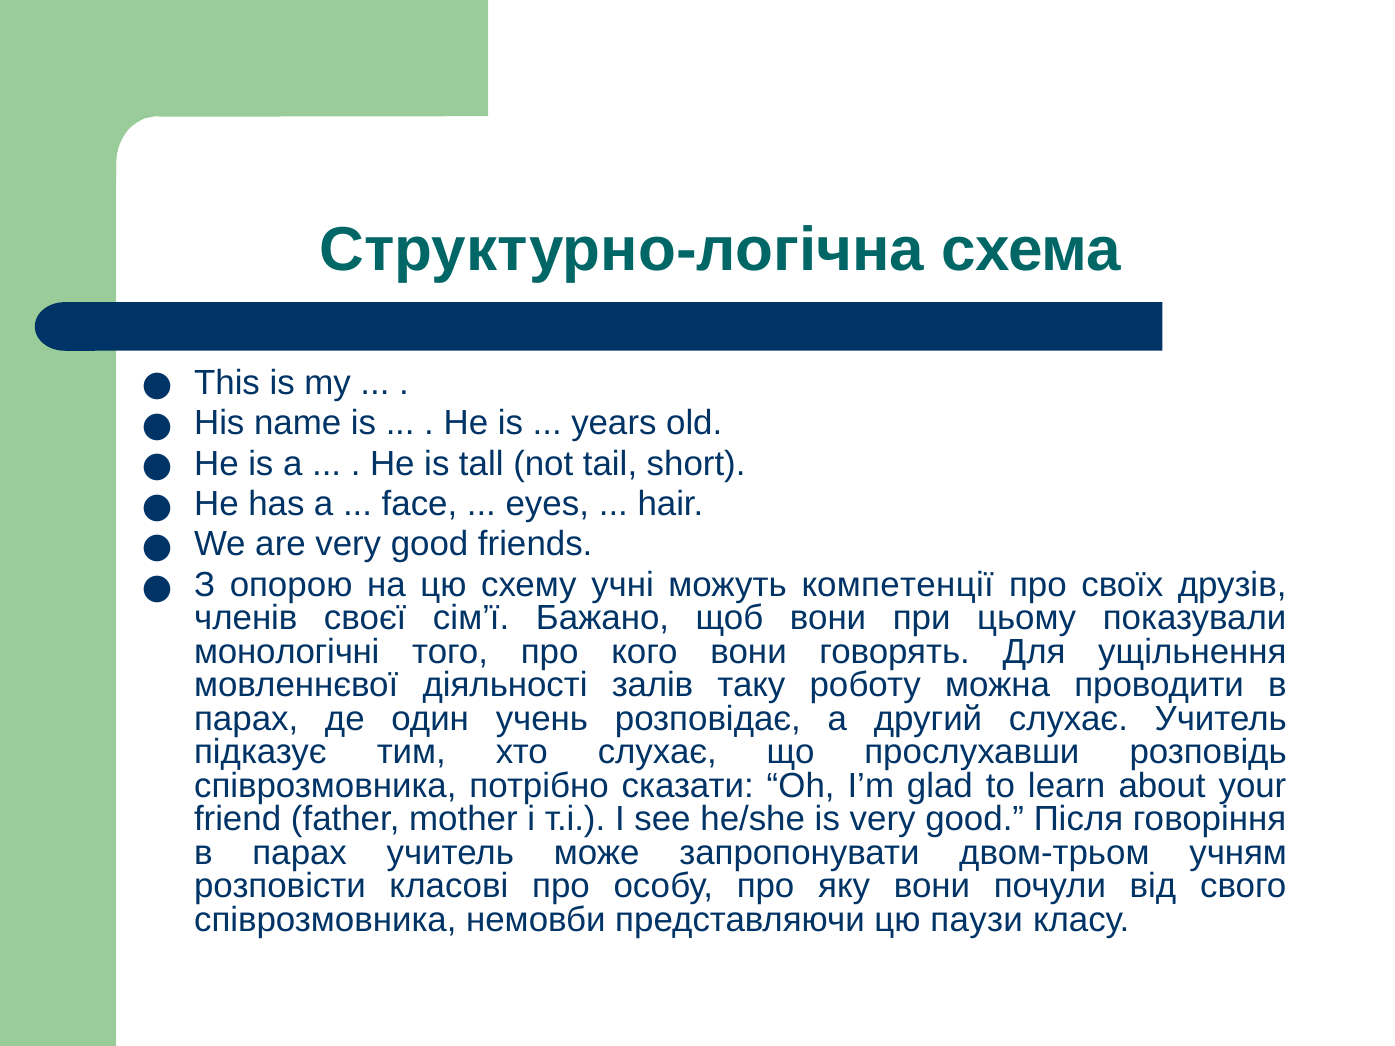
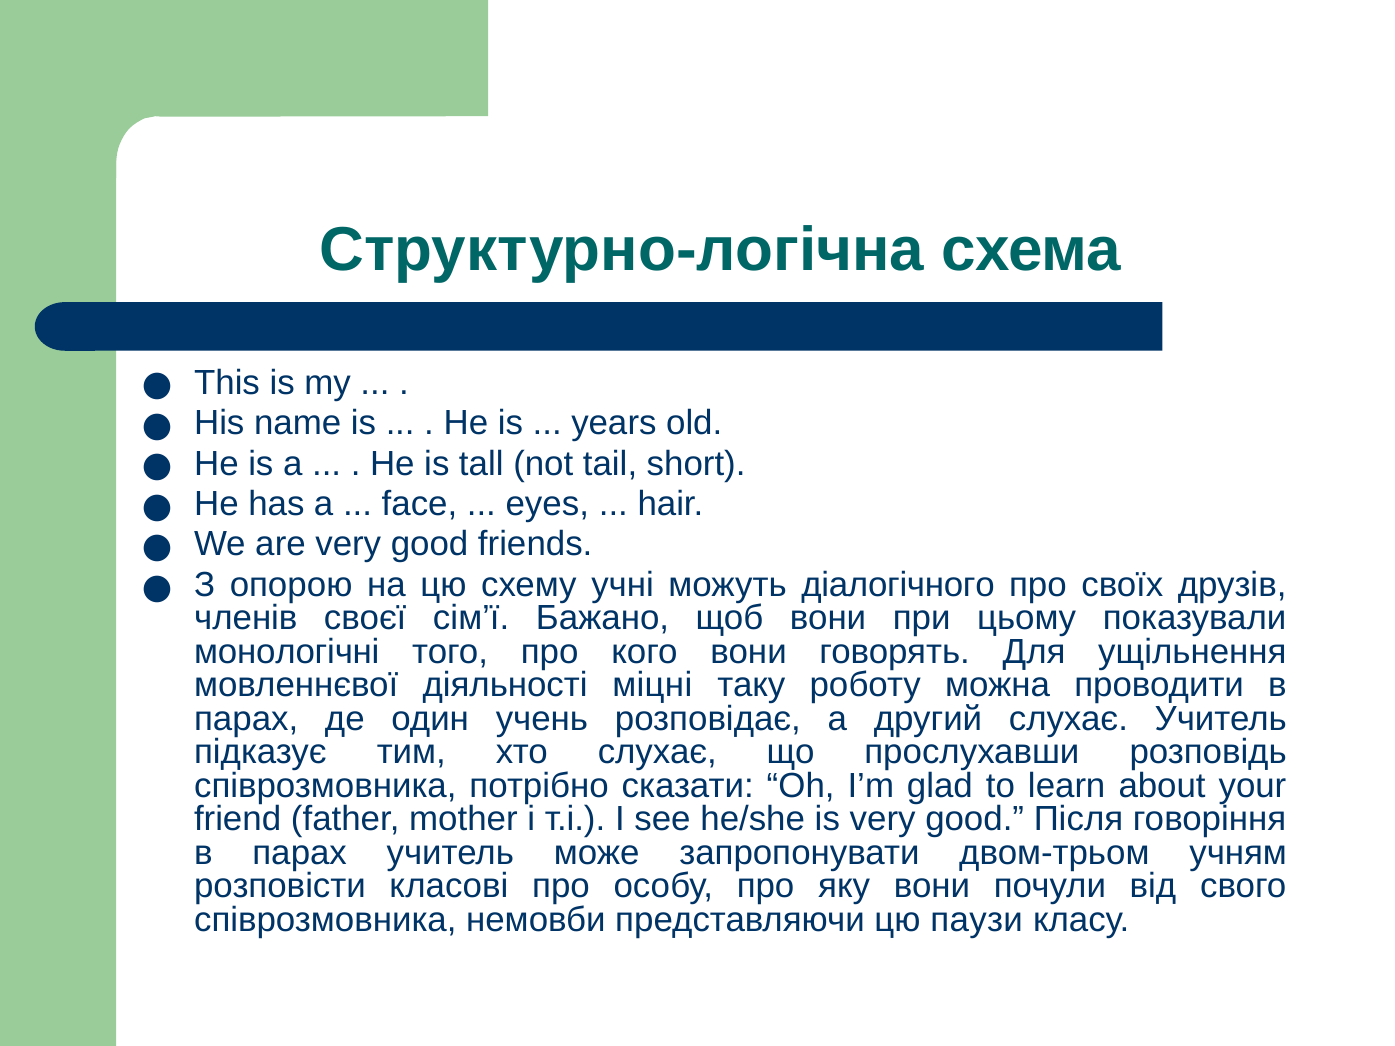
компетенції: компетенції -> діалогічного
залів: залів -> міцні
